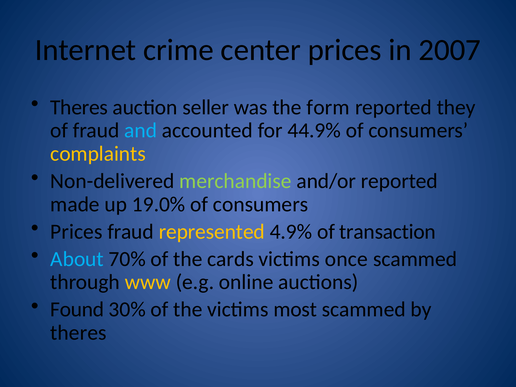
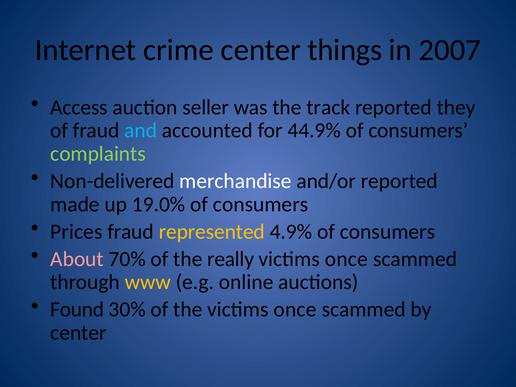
center prices: prices -> things
Theres at (79, 107): Theres -> Access
form: form -> track
complaints colour: yellow -> light green
merchandise colour: light green -> white
4.9% of transaction: transaction -> consumers
About colour: light blue -> pink
cards: cards -> really
the victims most: most -> once
theres at (78, 333): theres -> center
